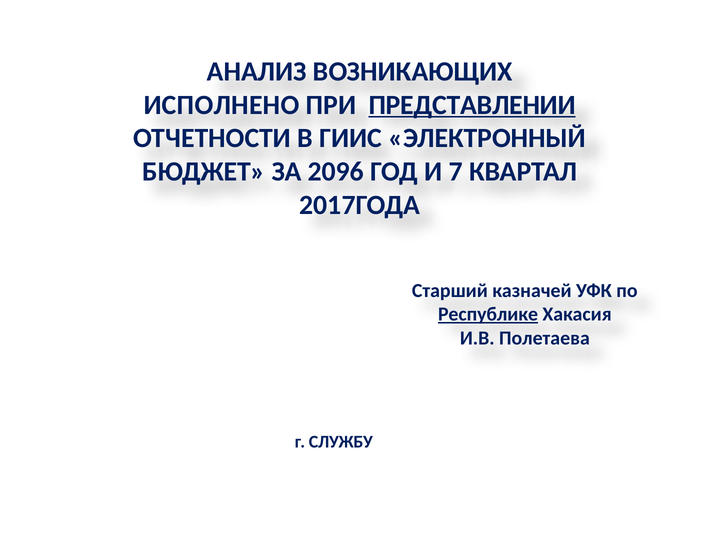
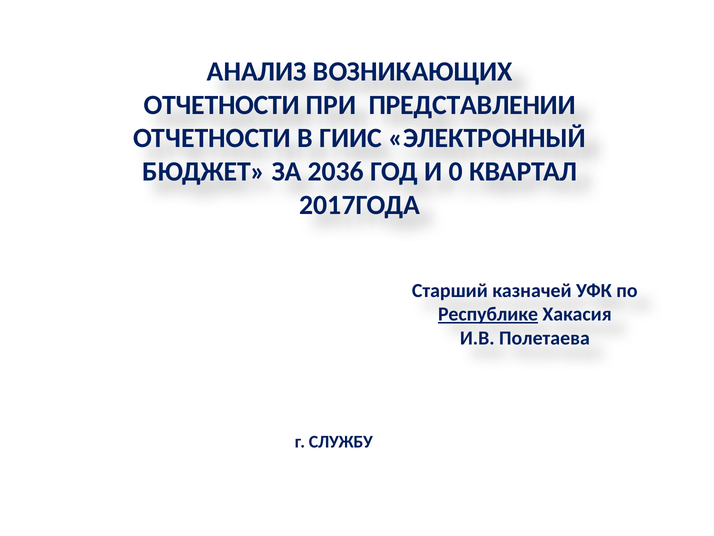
ИСПОЛНЕНО at (221, 105): ИСПОЛНЕНО -> ОТЧЕТНОСТИ
ПРЕДСТАВЛЕНИИ underline: present -> none
2096: 2096 -> 2036
7: 7 -> 0
